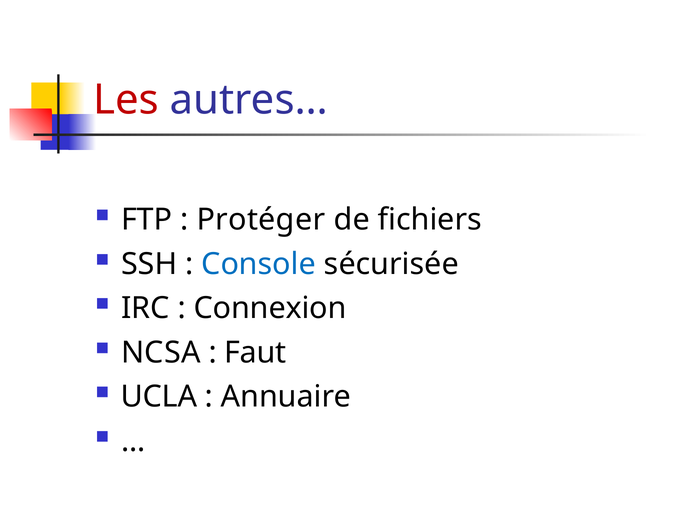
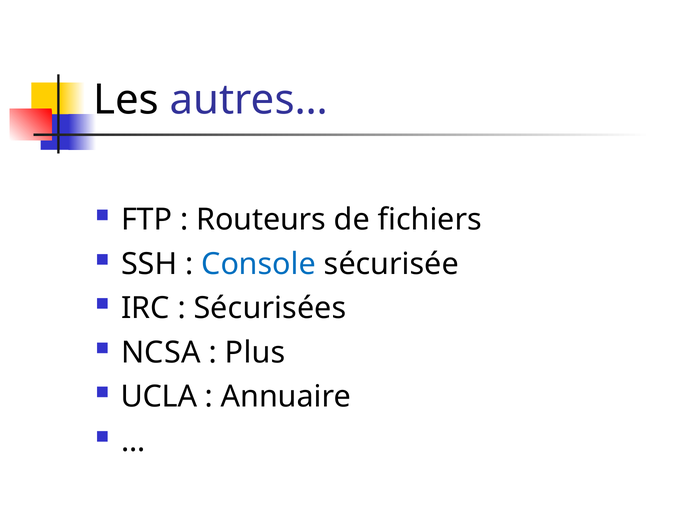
Les colour: red -> black
Protéger: Protéger -> Routeurs
Connexion: Connexion -> Sécurisées
Faut: Faut -> Plus
